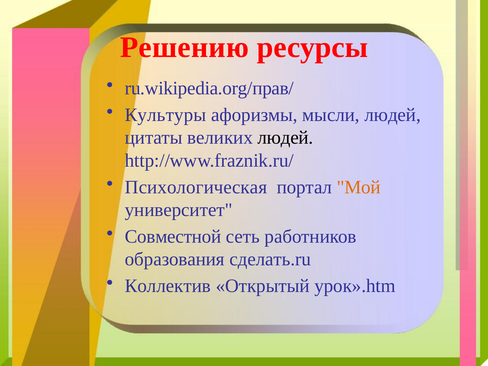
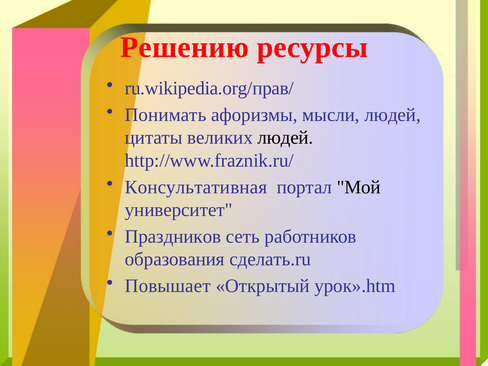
Культуры: Культуры -> Понимать
Психологическая: Психологическая -> Консультативная
Мой colour: orange -> black
Совместной: Совместной -> Праздников
Коллектив: Коллектив -> Повышает
